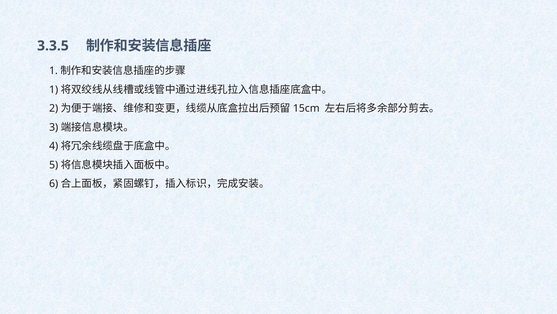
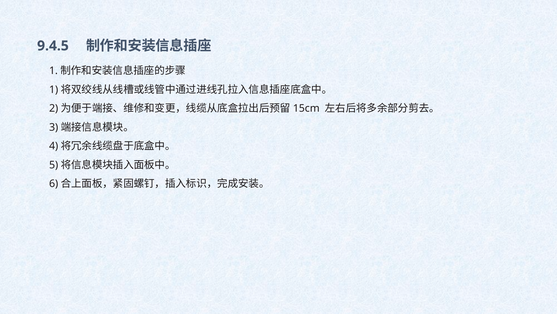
3.3.5: 3.3.5 -> 9.4.5
